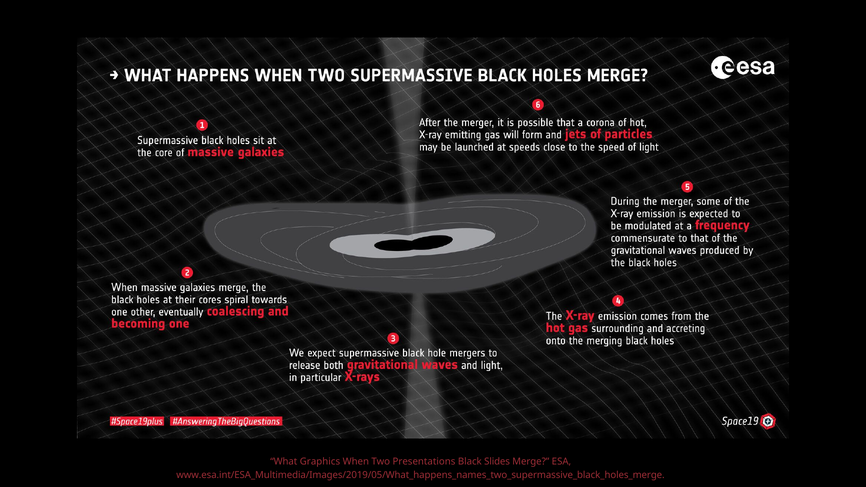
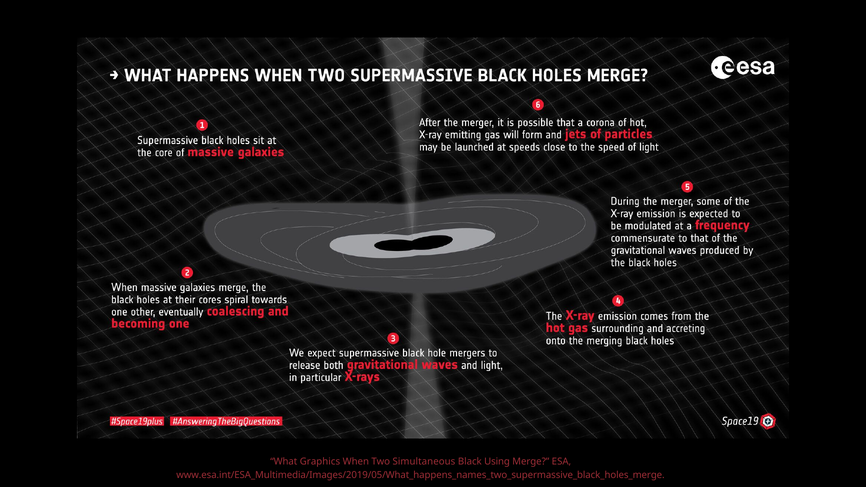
Presentations: Presentations -> Simultaneous
Slides: Slides -> Using
